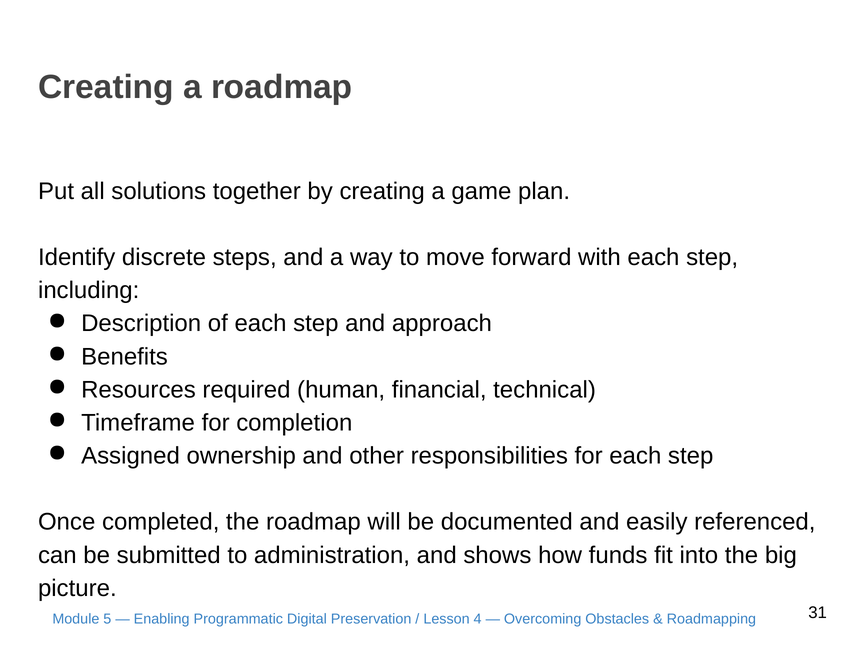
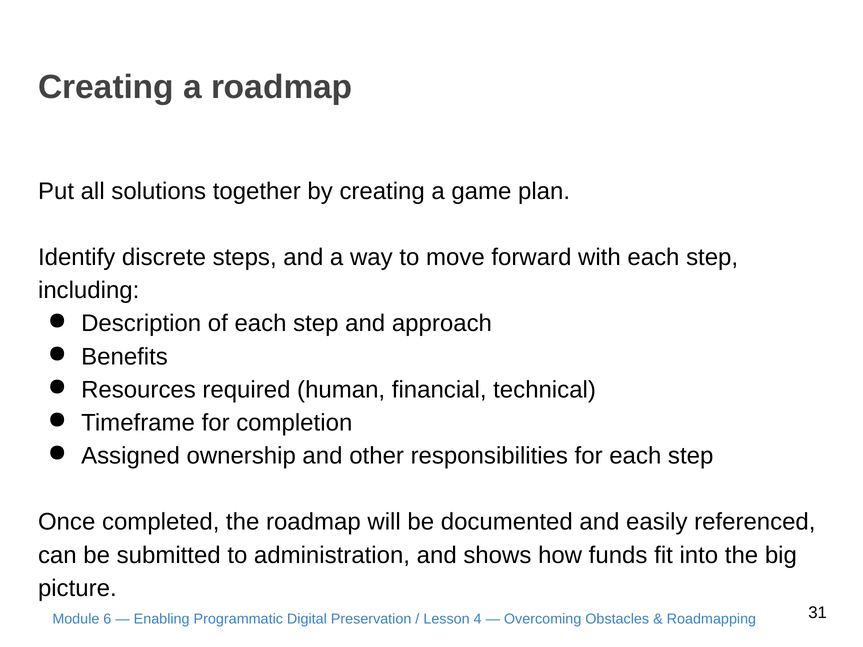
5: 5 -> 6
